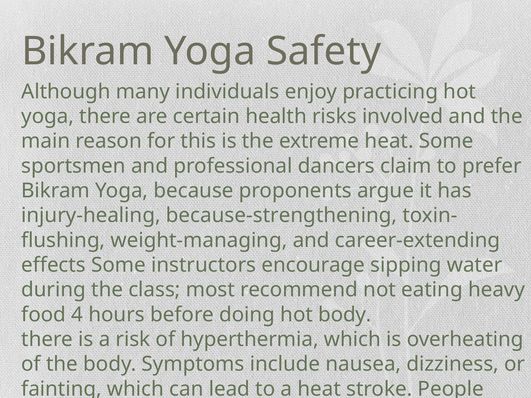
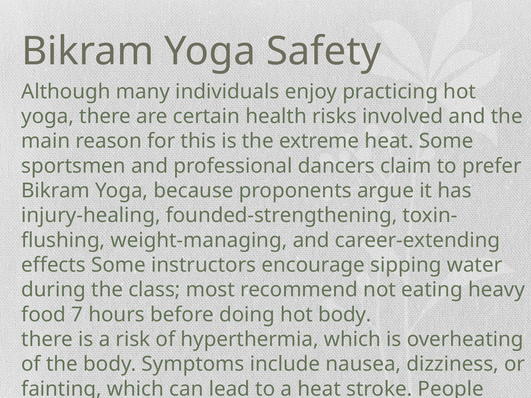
because-strengthening: because-strengthening -> founded-strengthening
4: 4 -> 7
